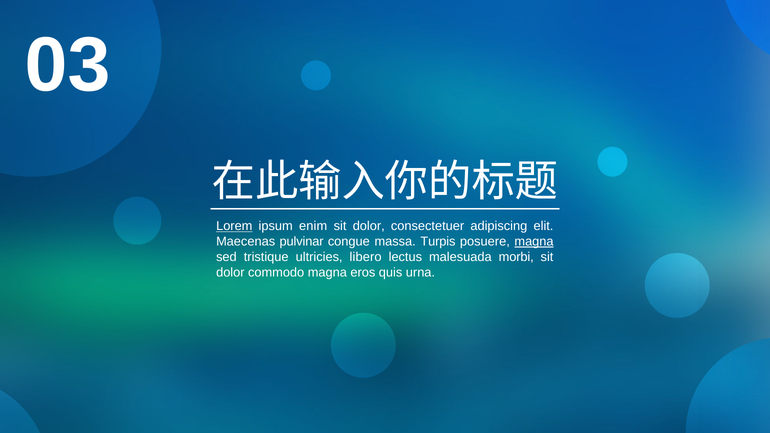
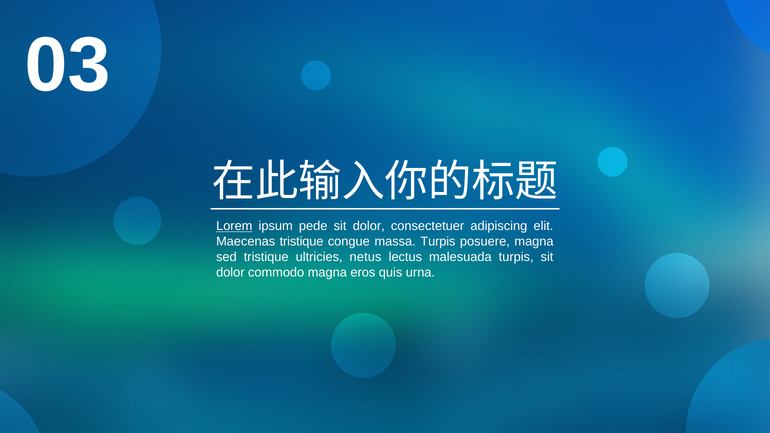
enim: enim -> pede
Maecenas pulvinar: pulvinar -> tristique
magna at (534, 242) underline: present -> none
libero: libero -> netus
malesuada morbi: morbi -> turpis
